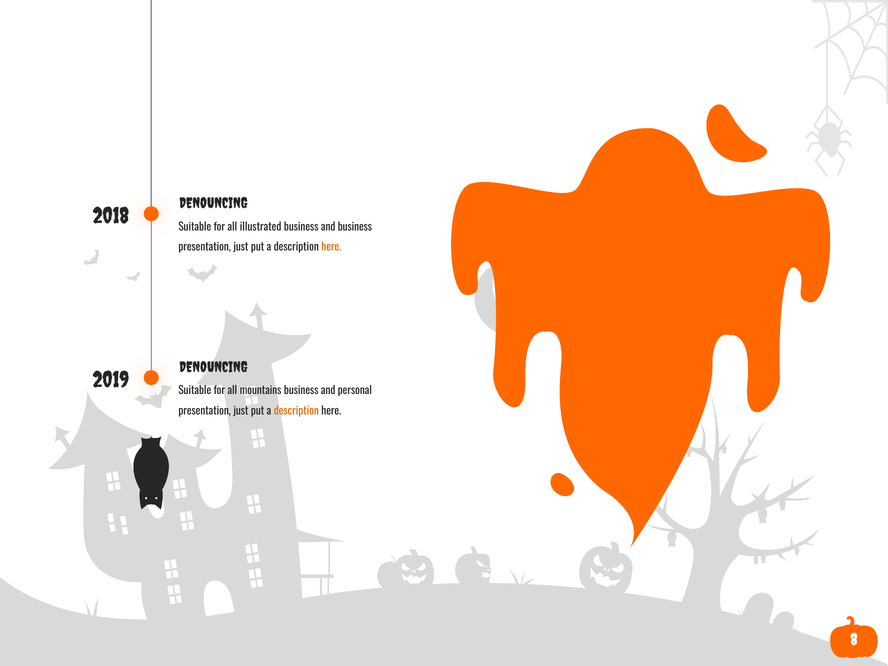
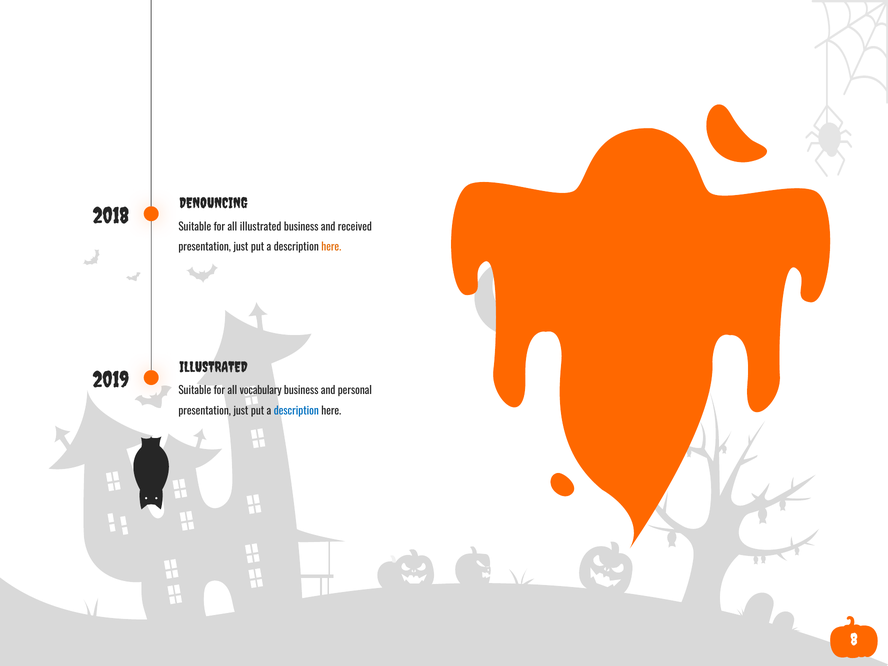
and business: business -> received
DENOUNCING at (213, 367): DENOUNCING -> ILLUSTRATED
mountains: mountains -> vocabulary
description at (296, 411) colour: orange -> blue
